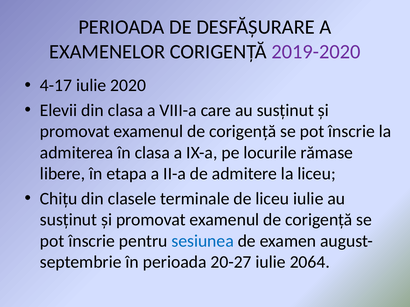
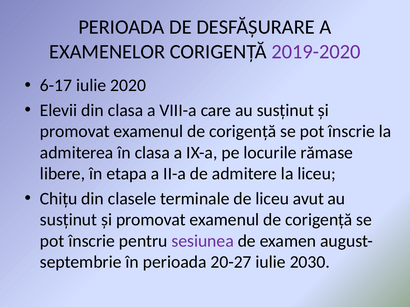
4-17: 4-17 -> 6-17
liceu iulie: iulie -> avut
sesiunea colour: blue -> purple
2064: 2064 -> 2030
